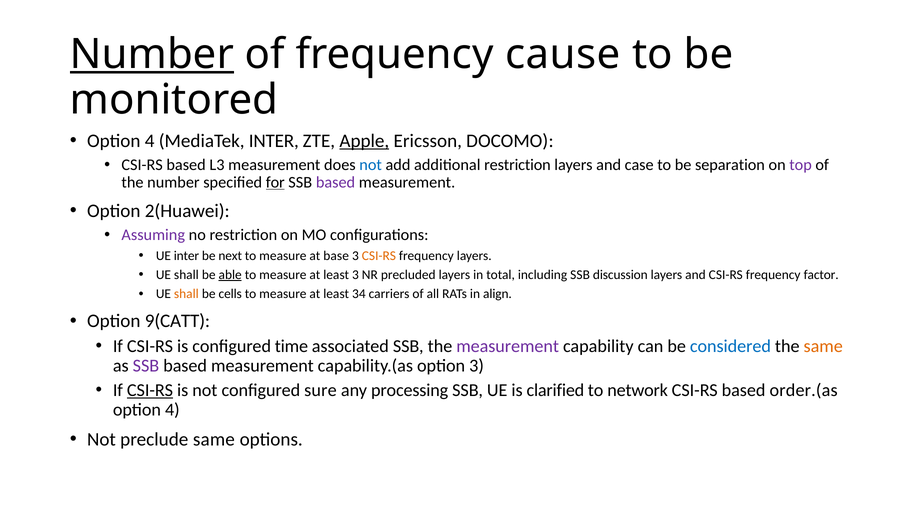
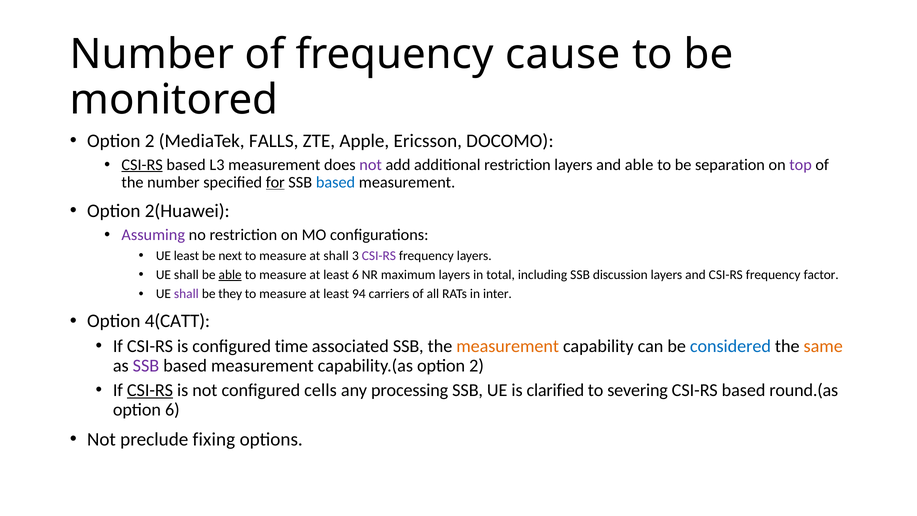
Number at (152, 54) underline: present -> none
4 at (150, 141): 4 -> 2
MediaTek INTER: INTER -> FALLS
Apple underline: present -> none
CSI-RS at (142, 165) underline: none -> present
not at (371, 165) colour: blue -> purple
and case: case -> able
based at (335, 182) colour: purple -> blue
UE inter: inter -> least
at base: base -> shall
CSI-RS at (379, 255) colour: orange -> purple
least 3: 3 -> 6
precluded: precluded -> maximum
shall at (186, 294) colour: orange -> purple
cells: cells -> they
34: 34 -> 94
align: align -> inter
9(CATT: 9(CATT -> 4(CATT
measurement at (508, 346) colour: purple -> orange
capability.(as option 3: 3 -> 2
sure: sure -> cells
network: network -> severing
order.(as: order.(as -> round.(as
4 at (172, 409): 4 -> 6
preclude same: same -> fixing
